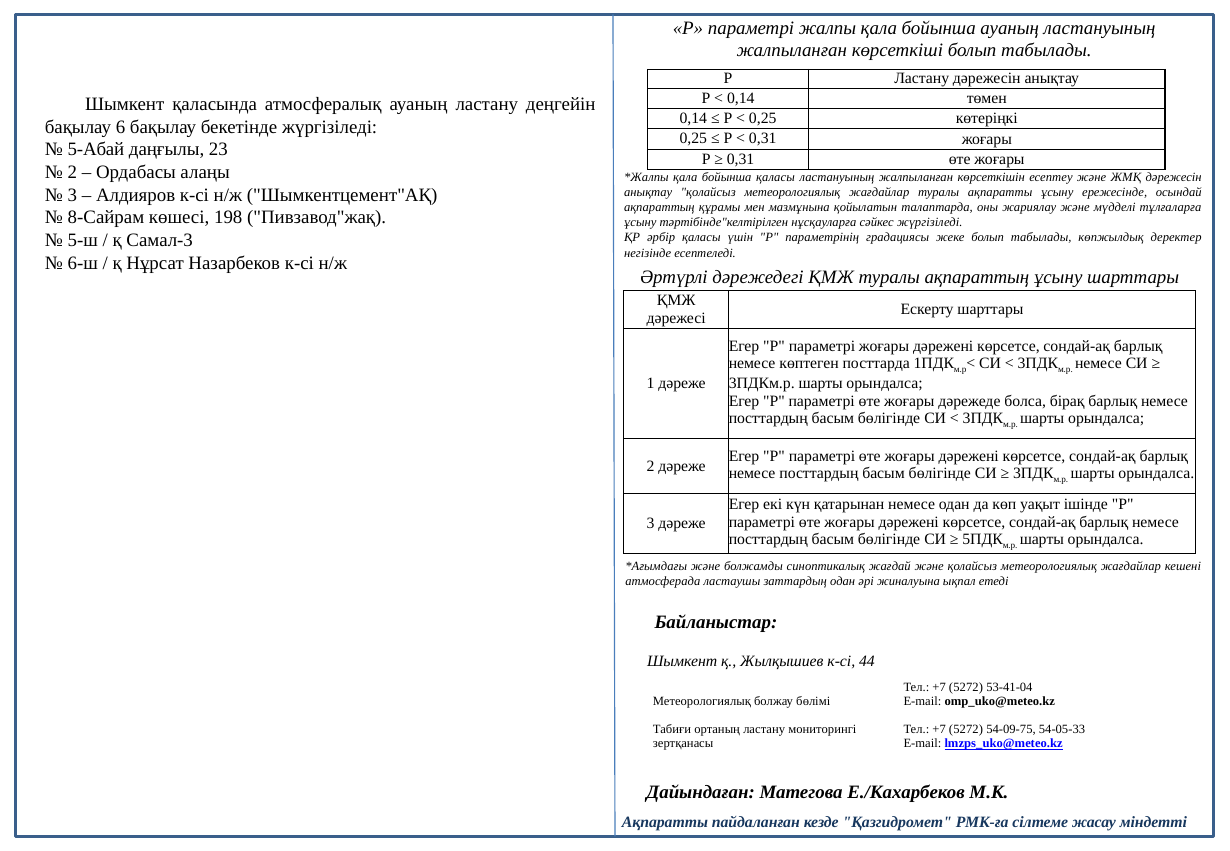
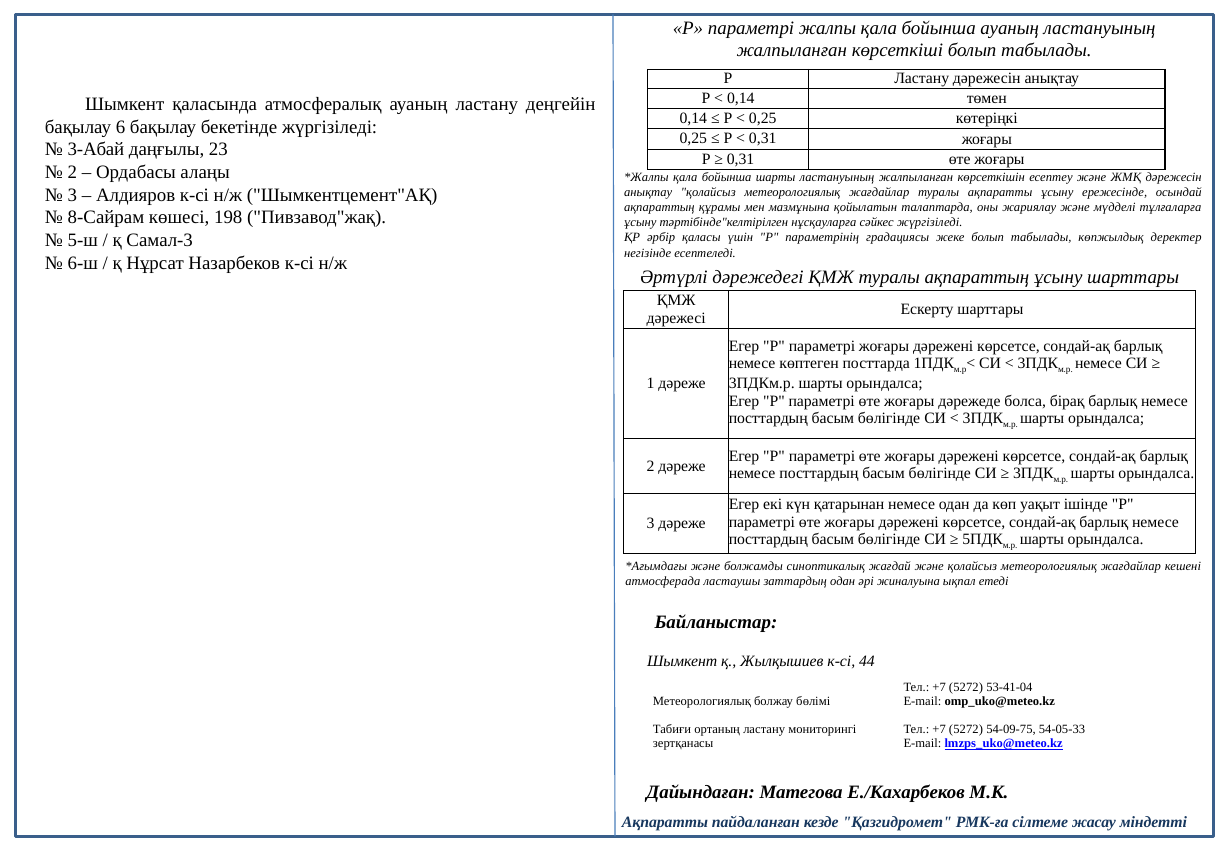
5-Абай: 5-Абай -> 3-Абай
бойынша қаласы: қаласы -> шарты
